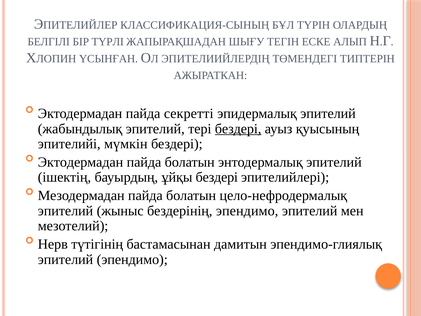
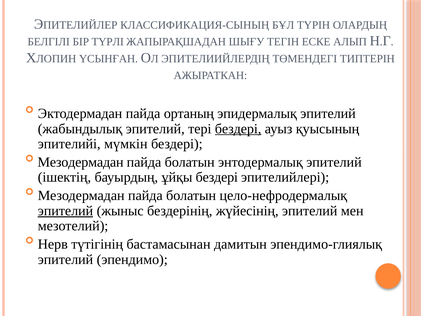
секретті: секретті -> ортаның
Эктодермадан at (81, 162): Эктодермадан -> Мезодермадан
эпителий at (65, 211) underline: none -> present
бездерінің эпендимо: эпендимо -> жүйесінің
